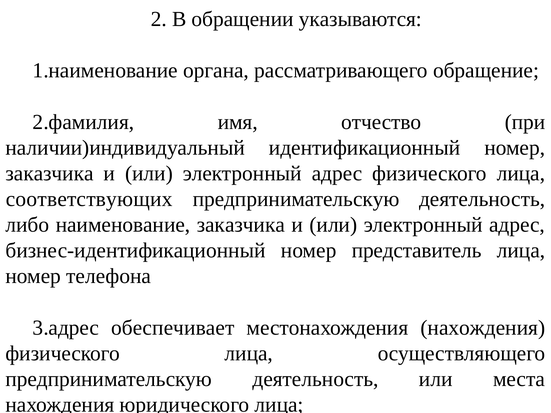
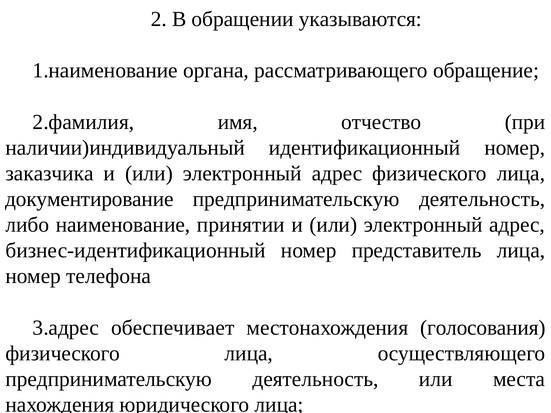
соответствующих: соответствующих -> документирование
наименование заказчика: заказчика -> принятии
местонахождения нахождения: нахождения -> голосования
